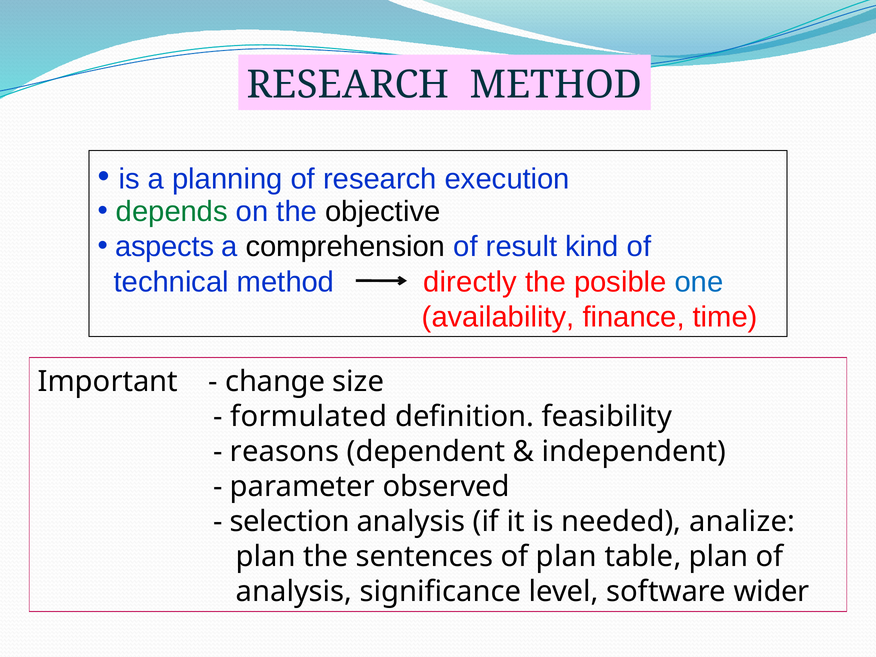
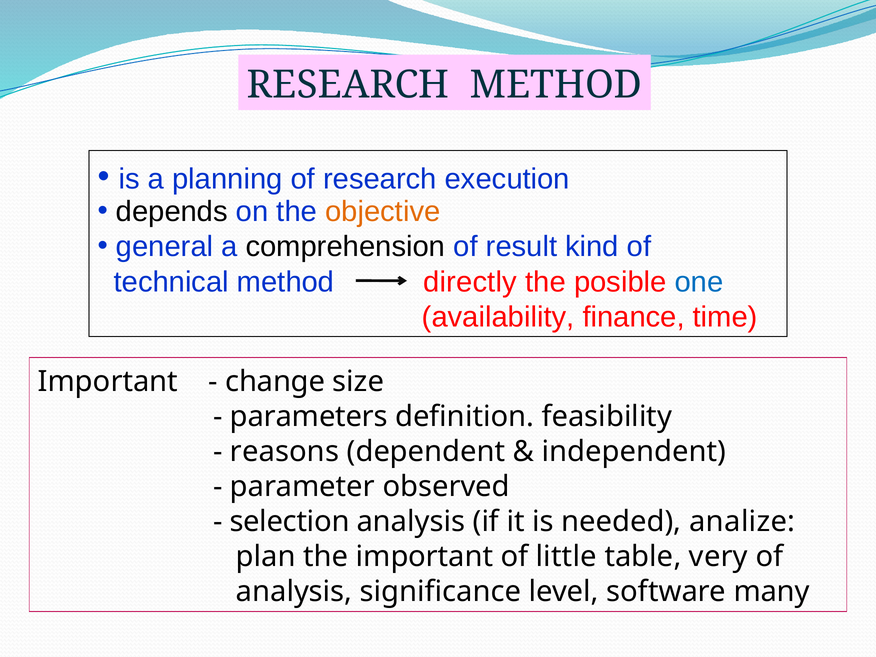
depends colour: green -> black
objective colour: black -> orange
aspects: aspects -> general
formulated: formulated -> parameters
the sentences: sentences -> important
of plan: plan -> little
table plan: plan -> very
wider: wider -> many
